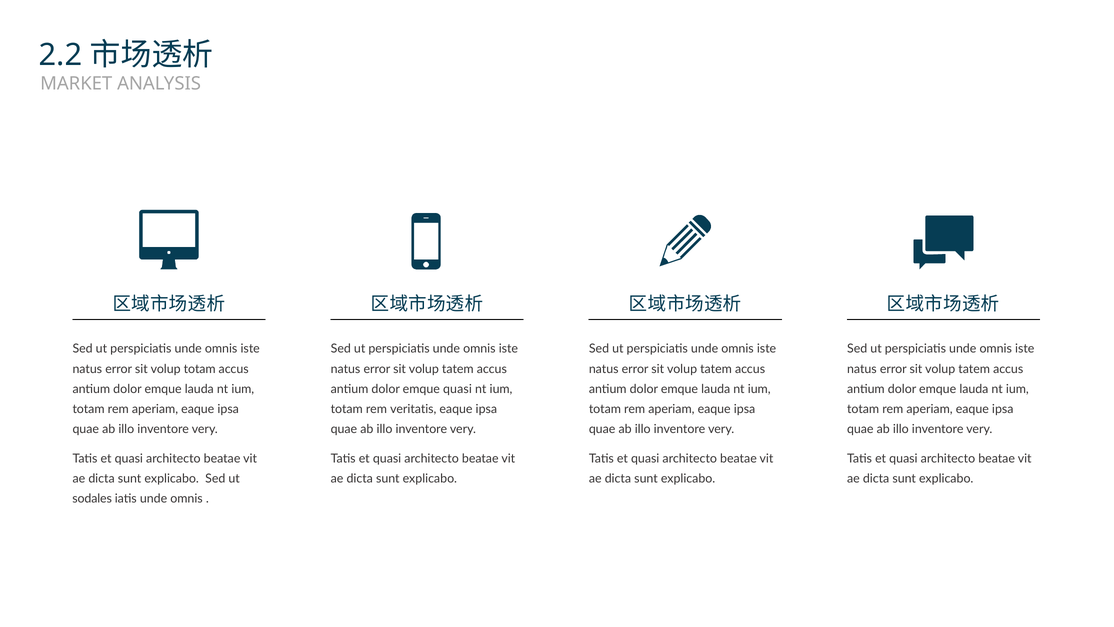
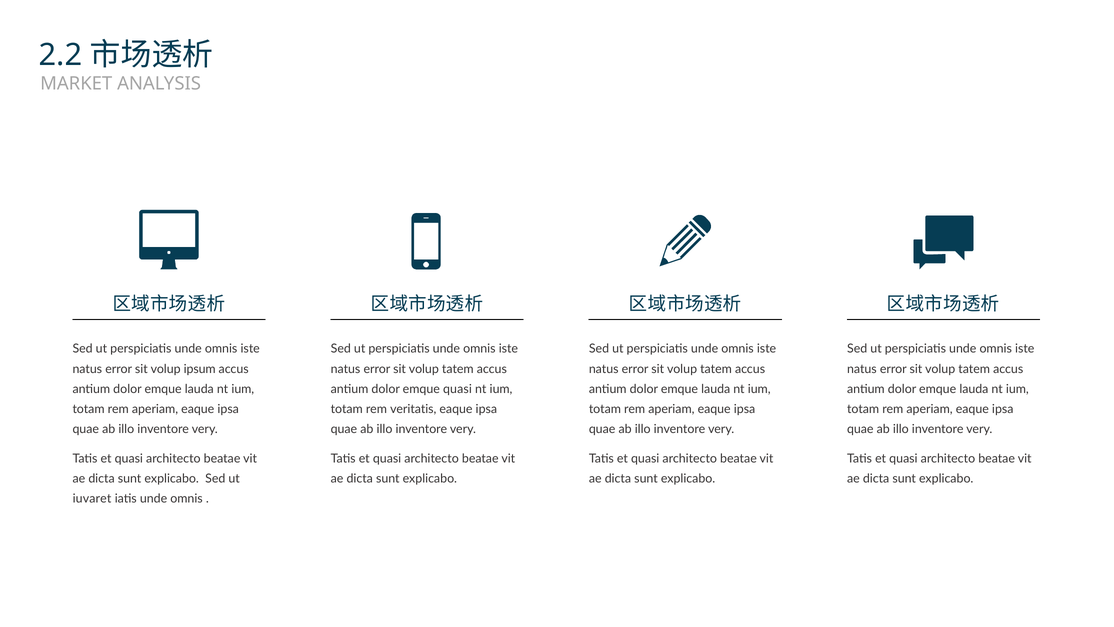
volup totam: totam -> ipsum
sodales: sodales -> iuvaret
